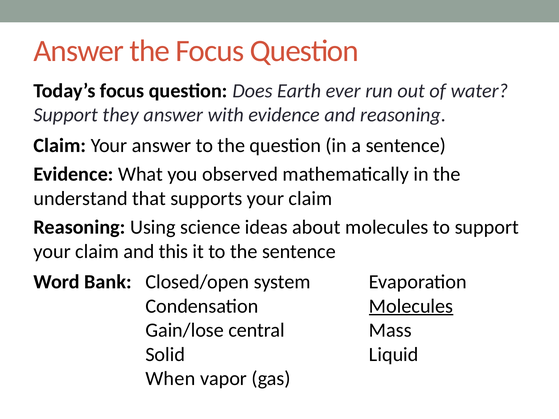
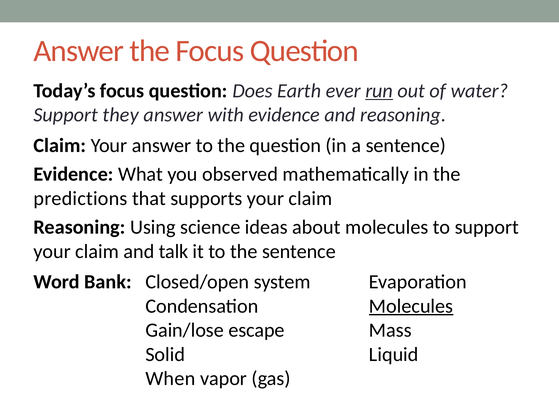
run underline: none -> present
understand: understand -> predictions
this: this -> talk
central: central -> escape
